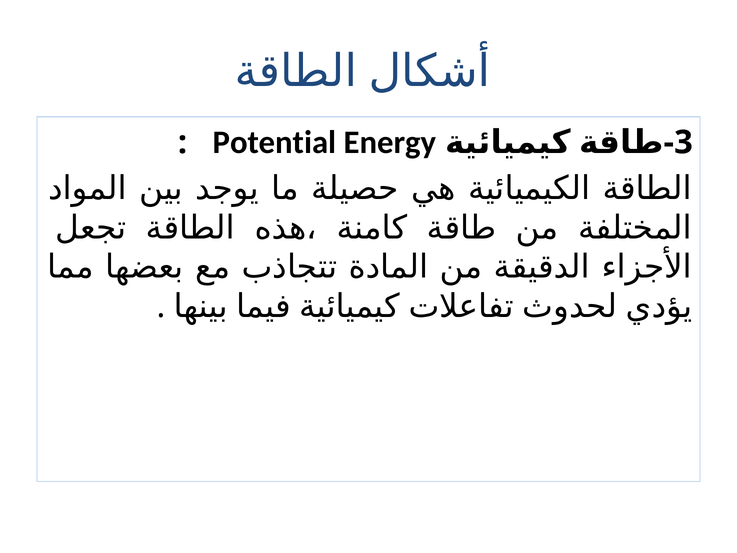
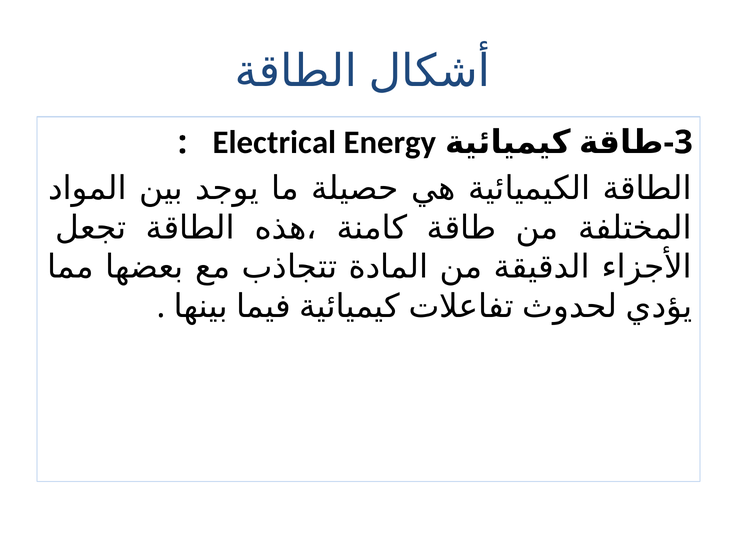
Potential: Potential -> Electrical
